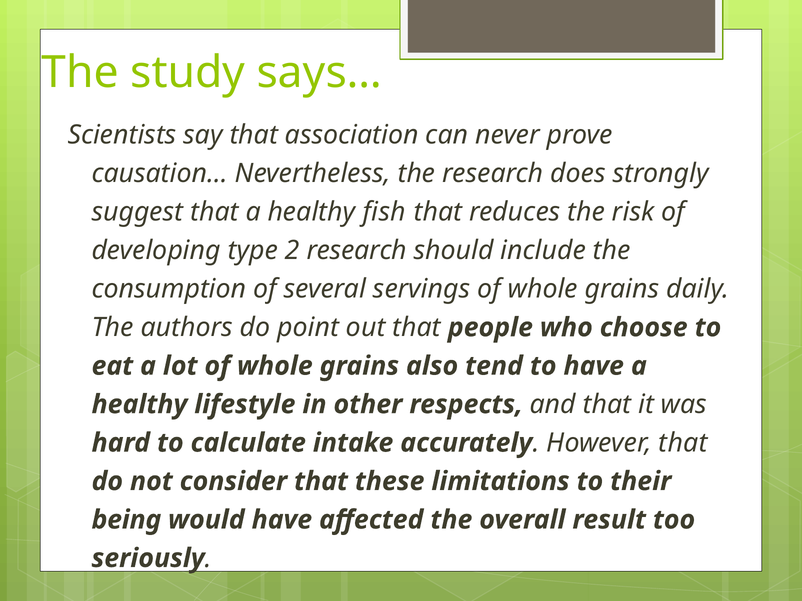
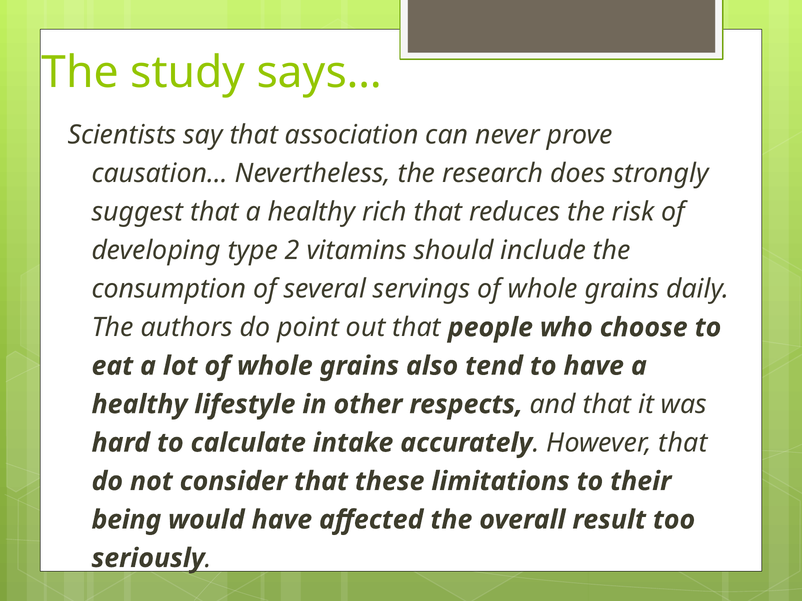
fish: fish -> rich
2 research: research -> vitamins
